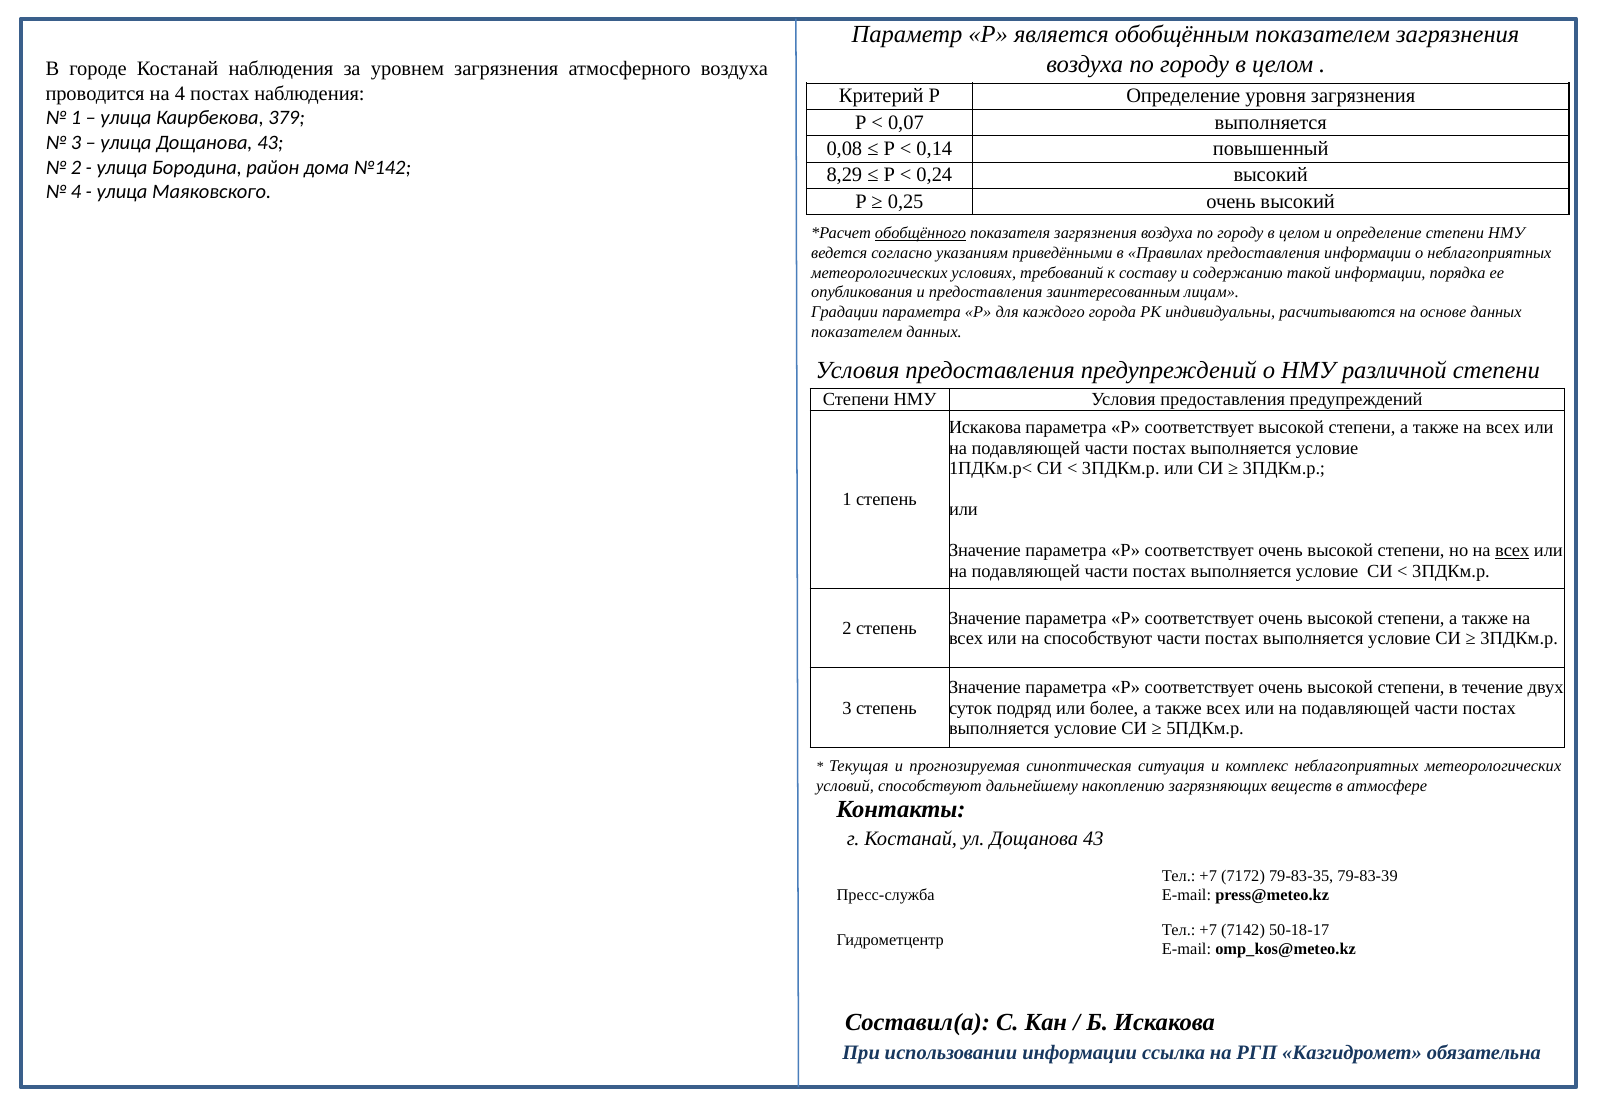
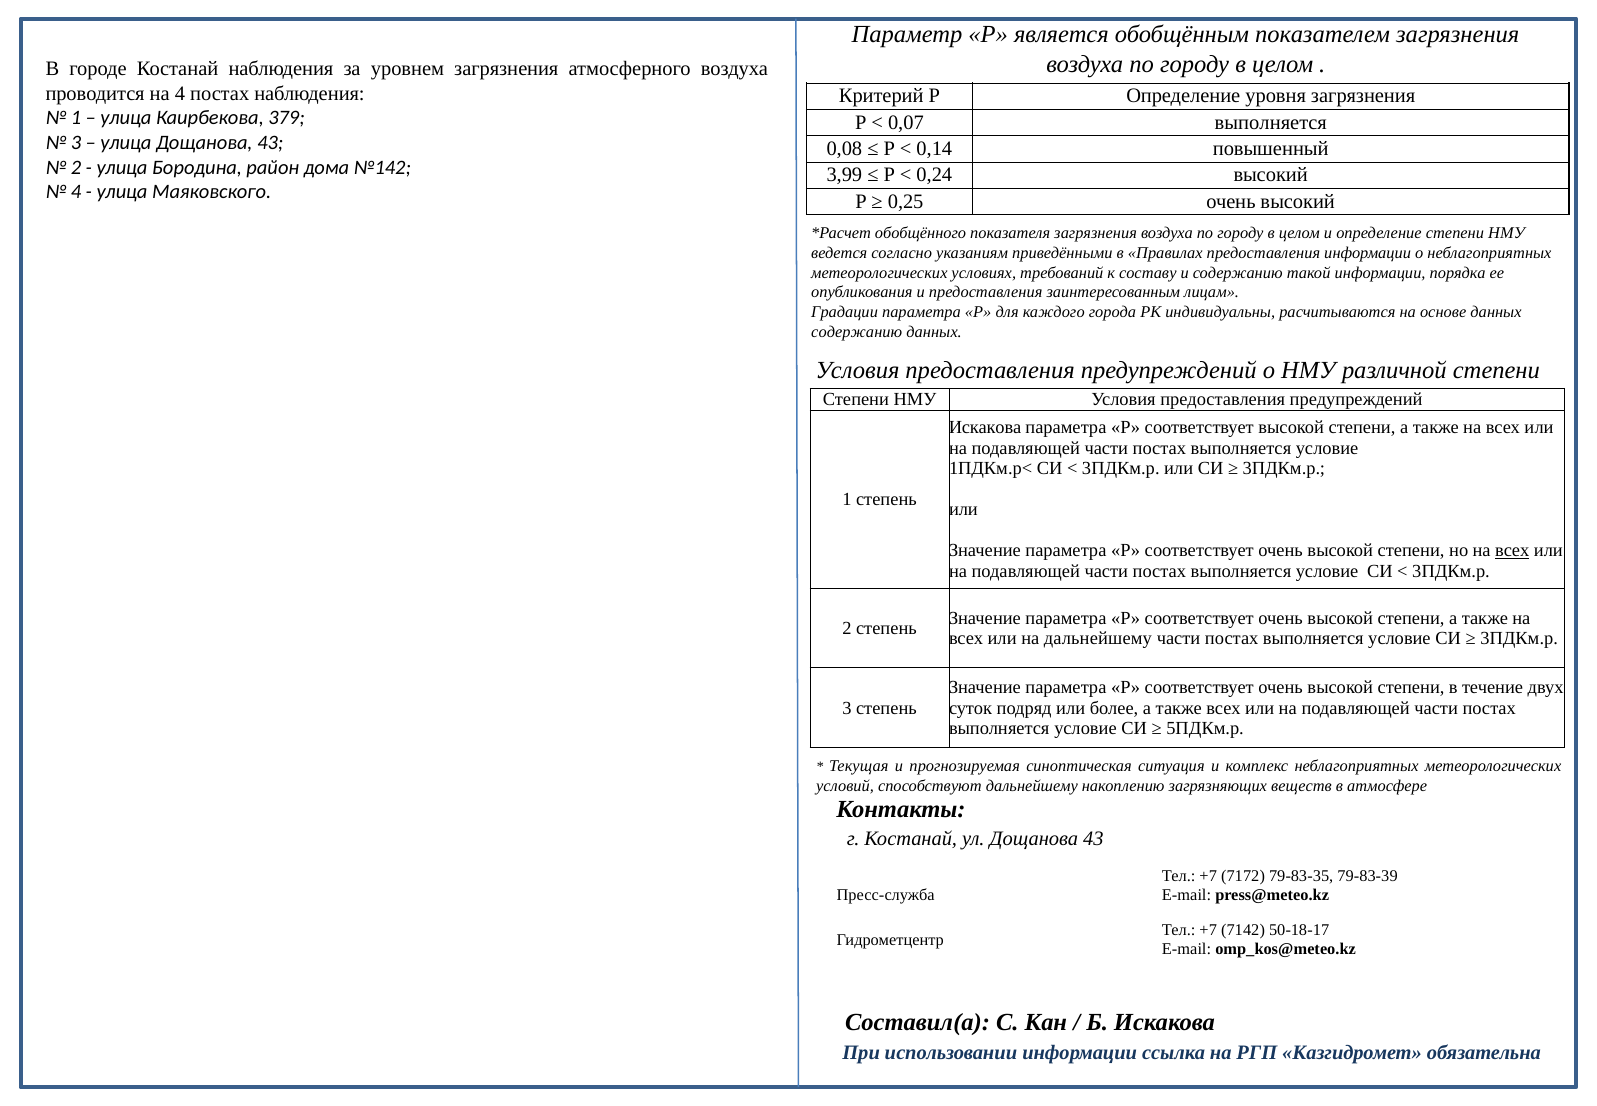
8,29: 8,29 -> 3,99
обобщённого underline: present -> none
показателем at (857, 332): показателем -> содержанию
на способствуют: способствуют -> дальнейшему
